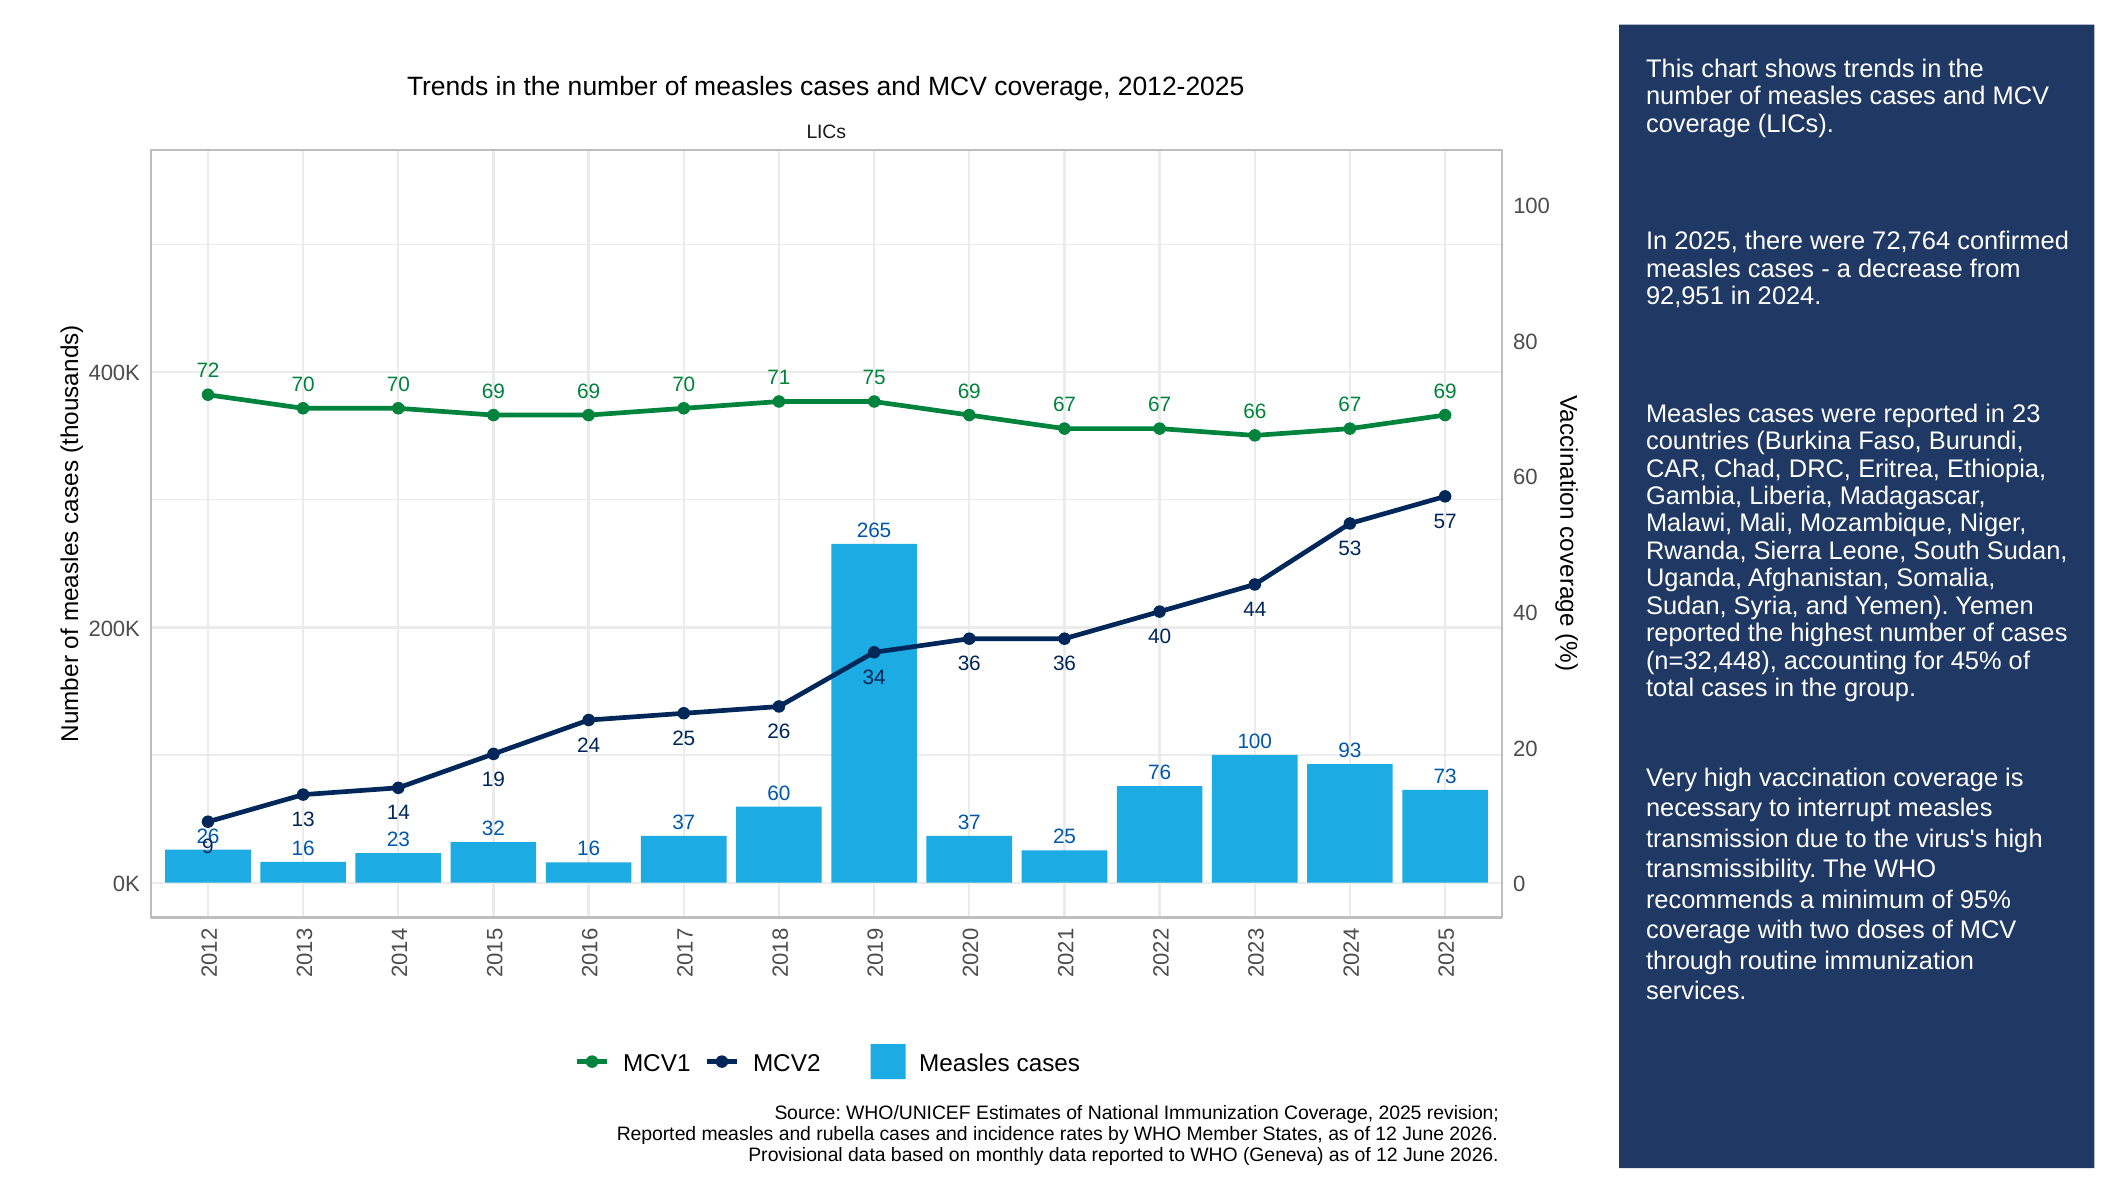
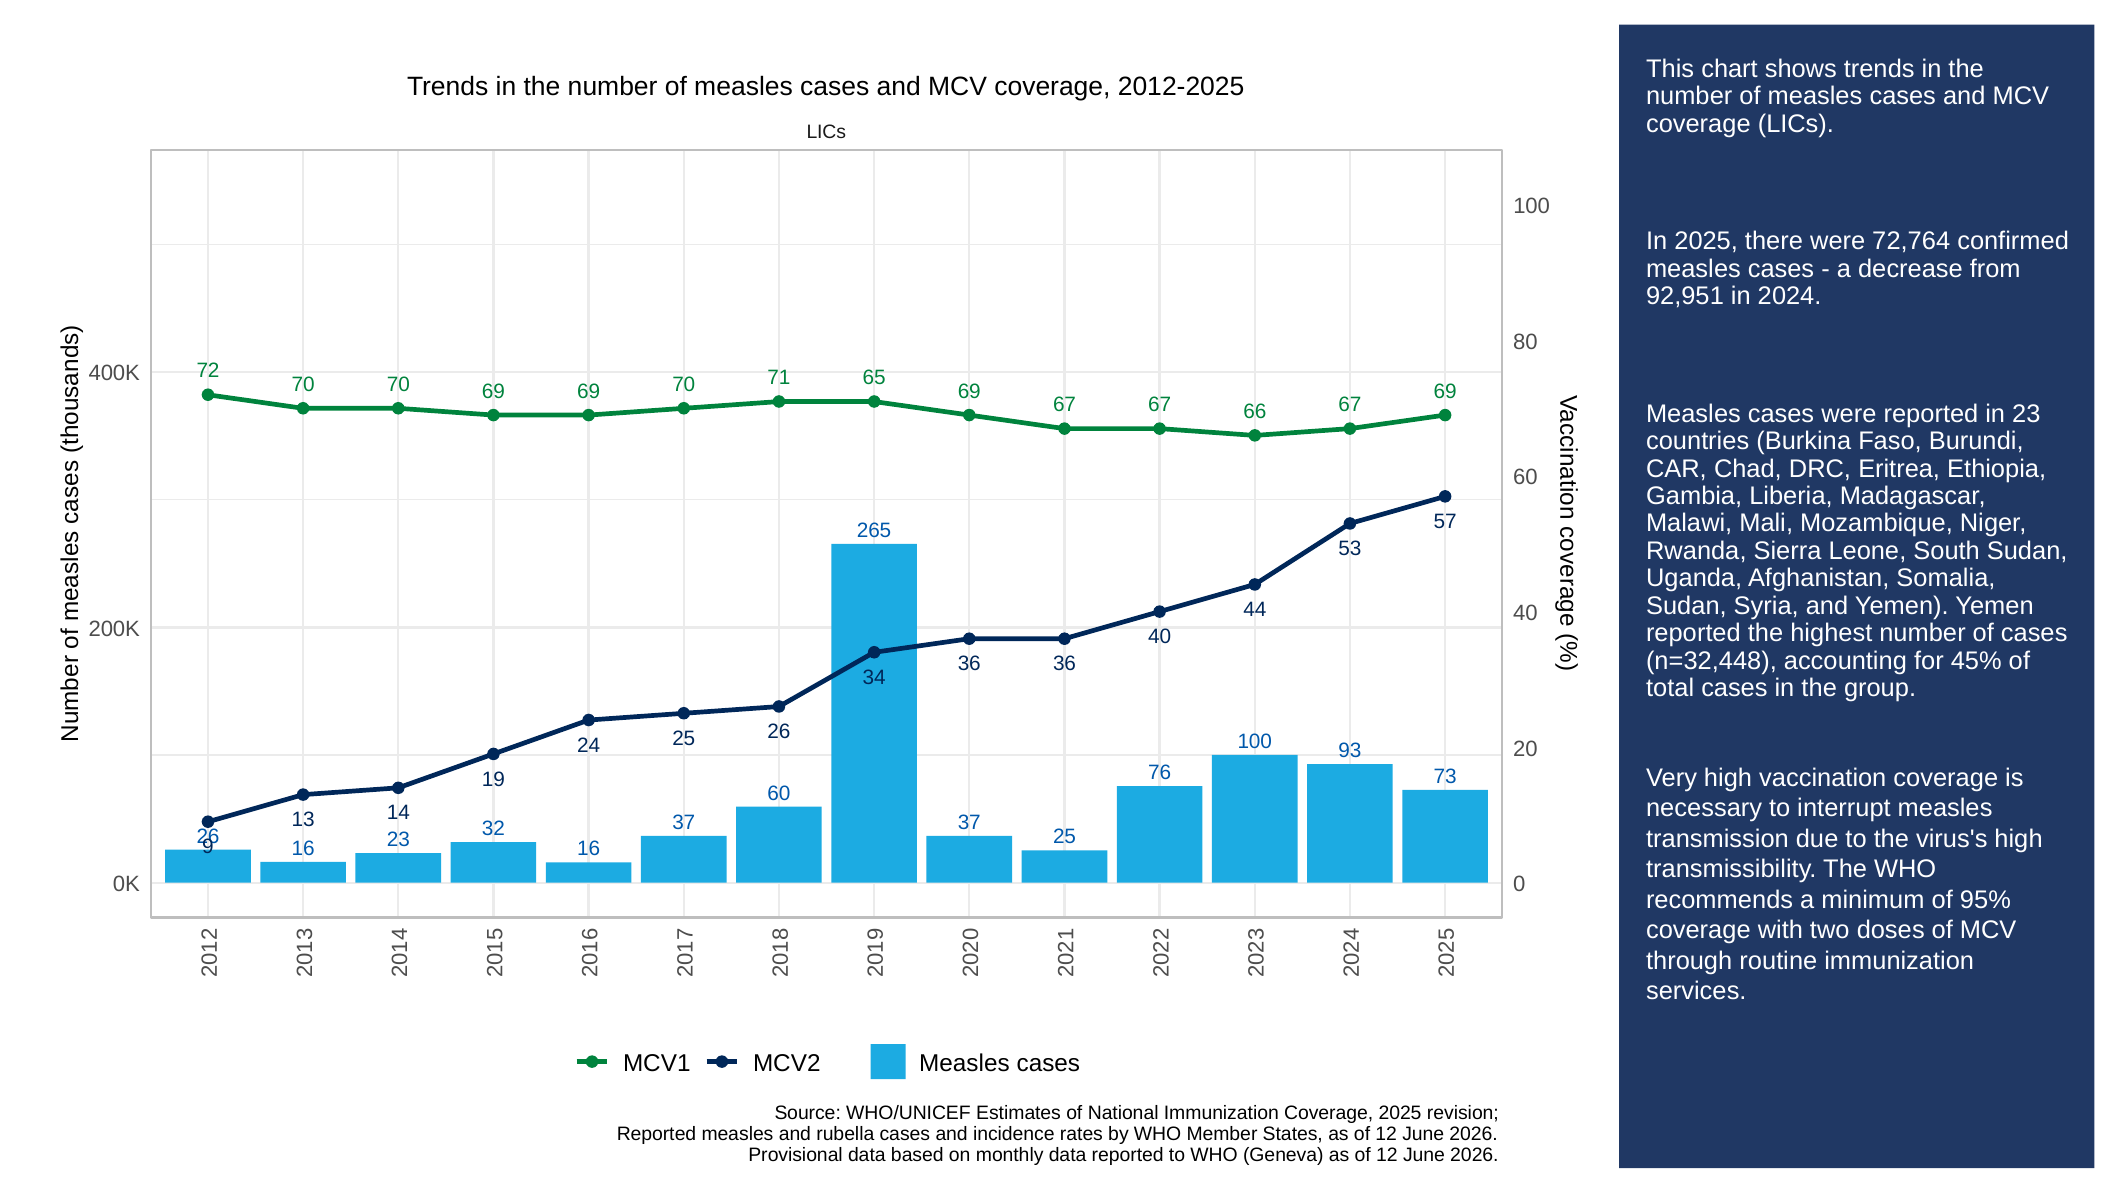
75: 75 -> 65
